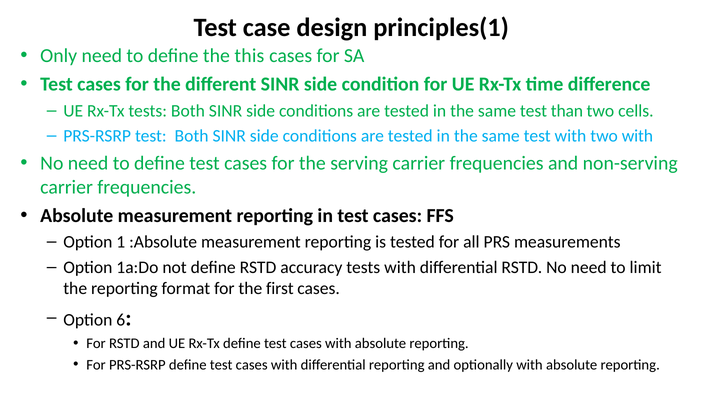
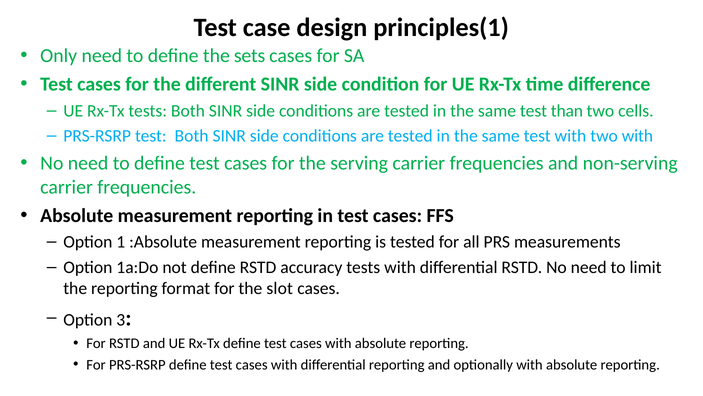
this: this -> sets
first: first -> slot
6: 6 -> 3
